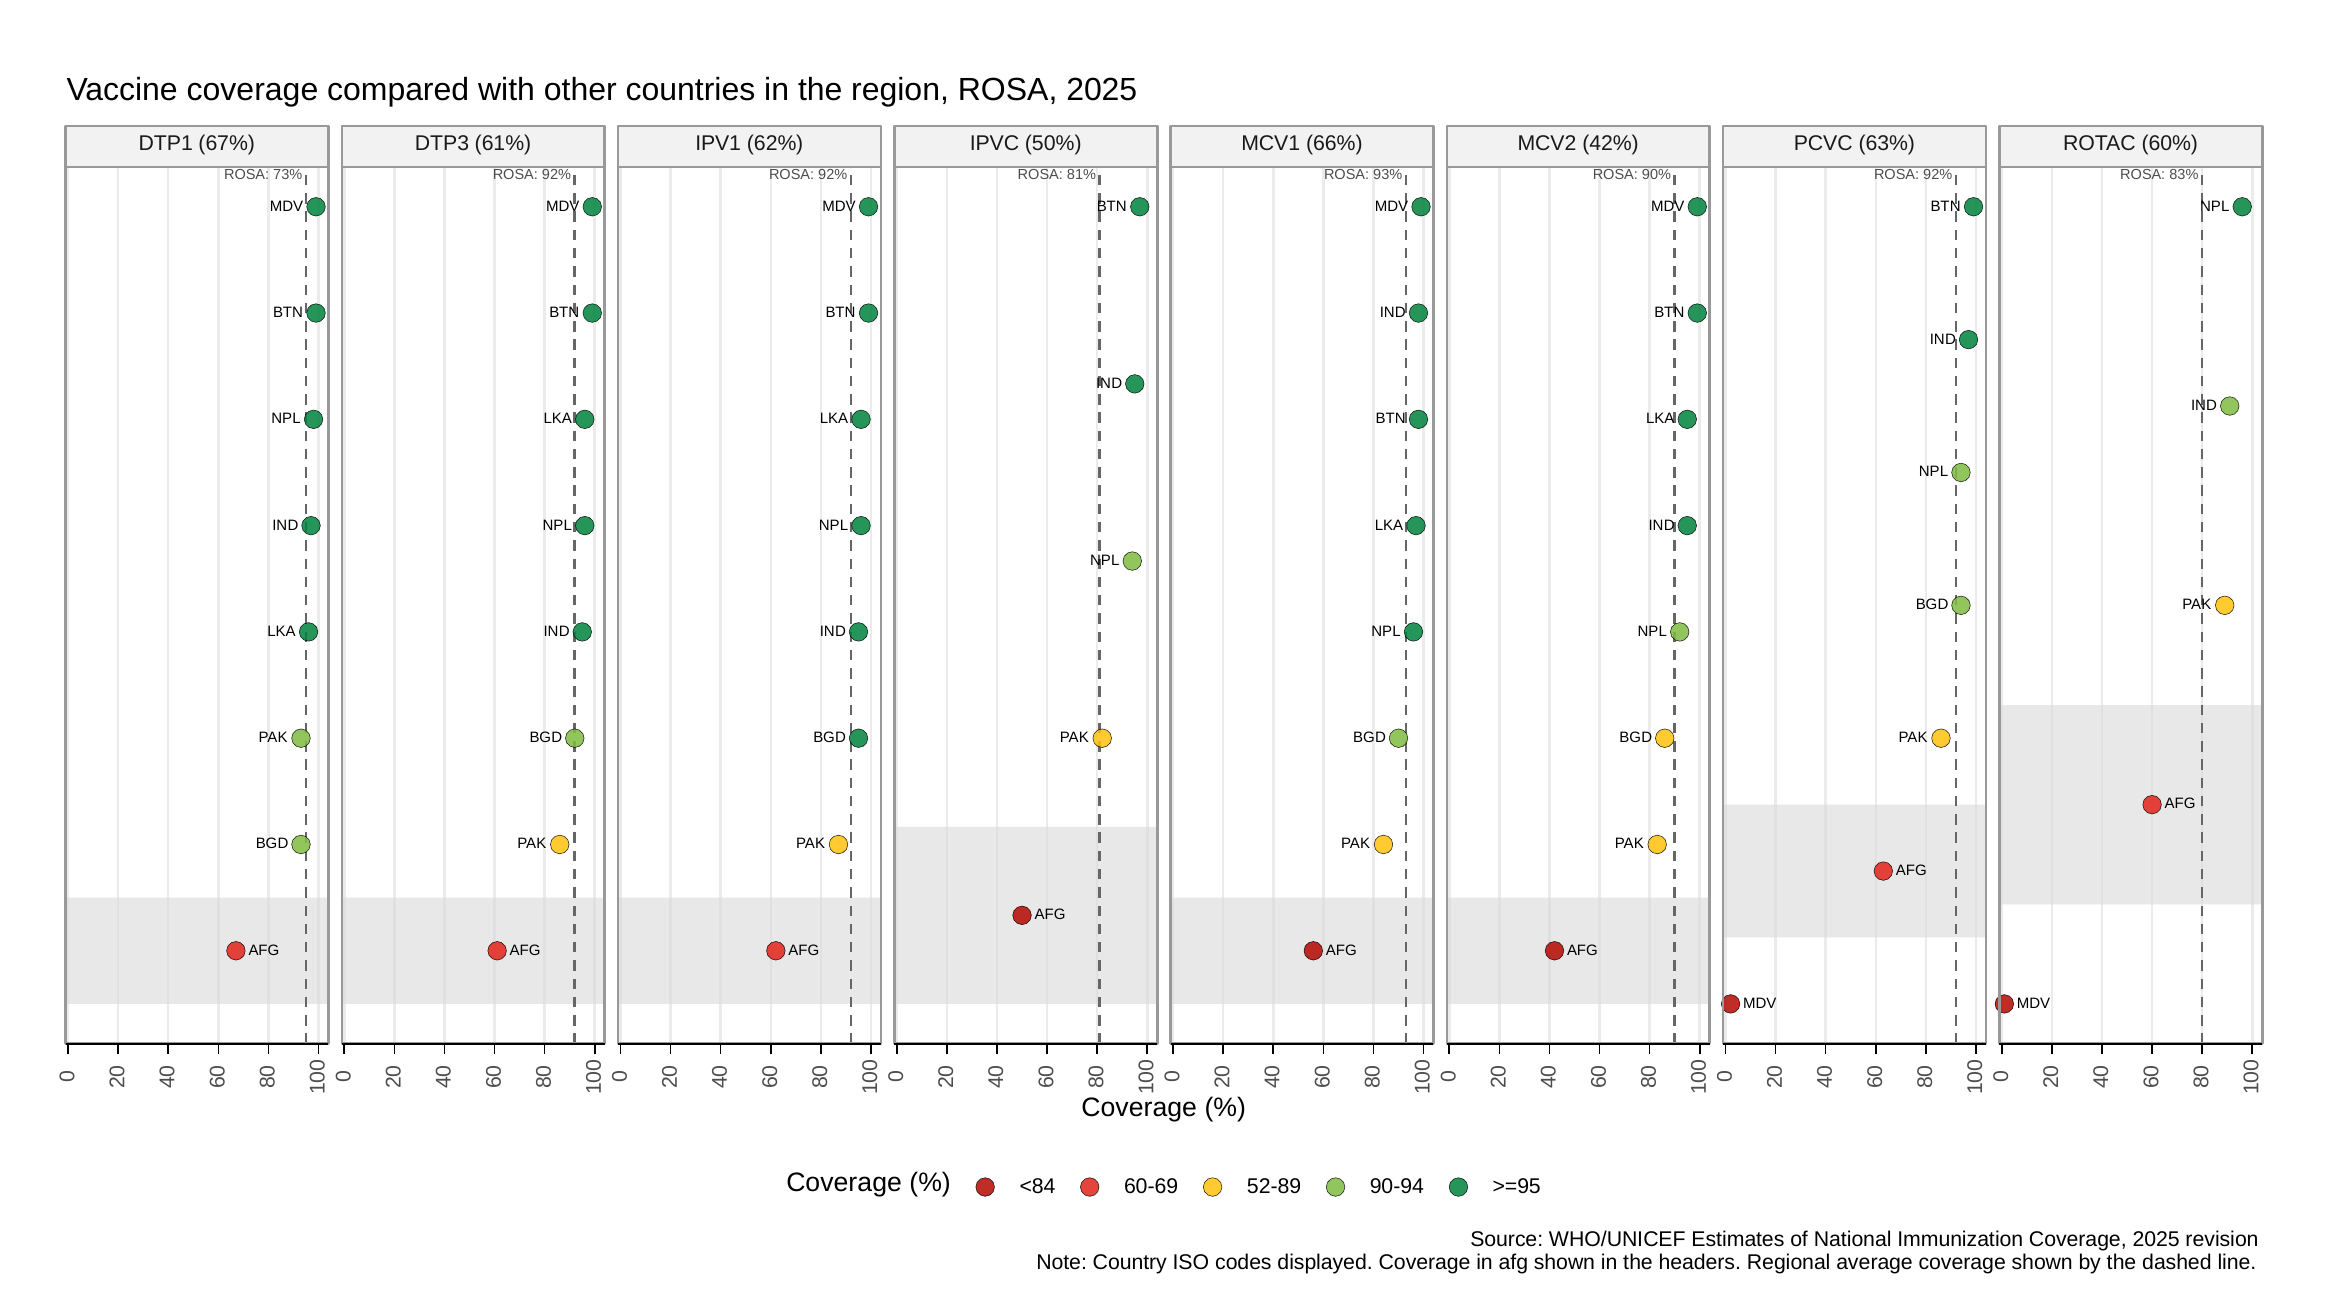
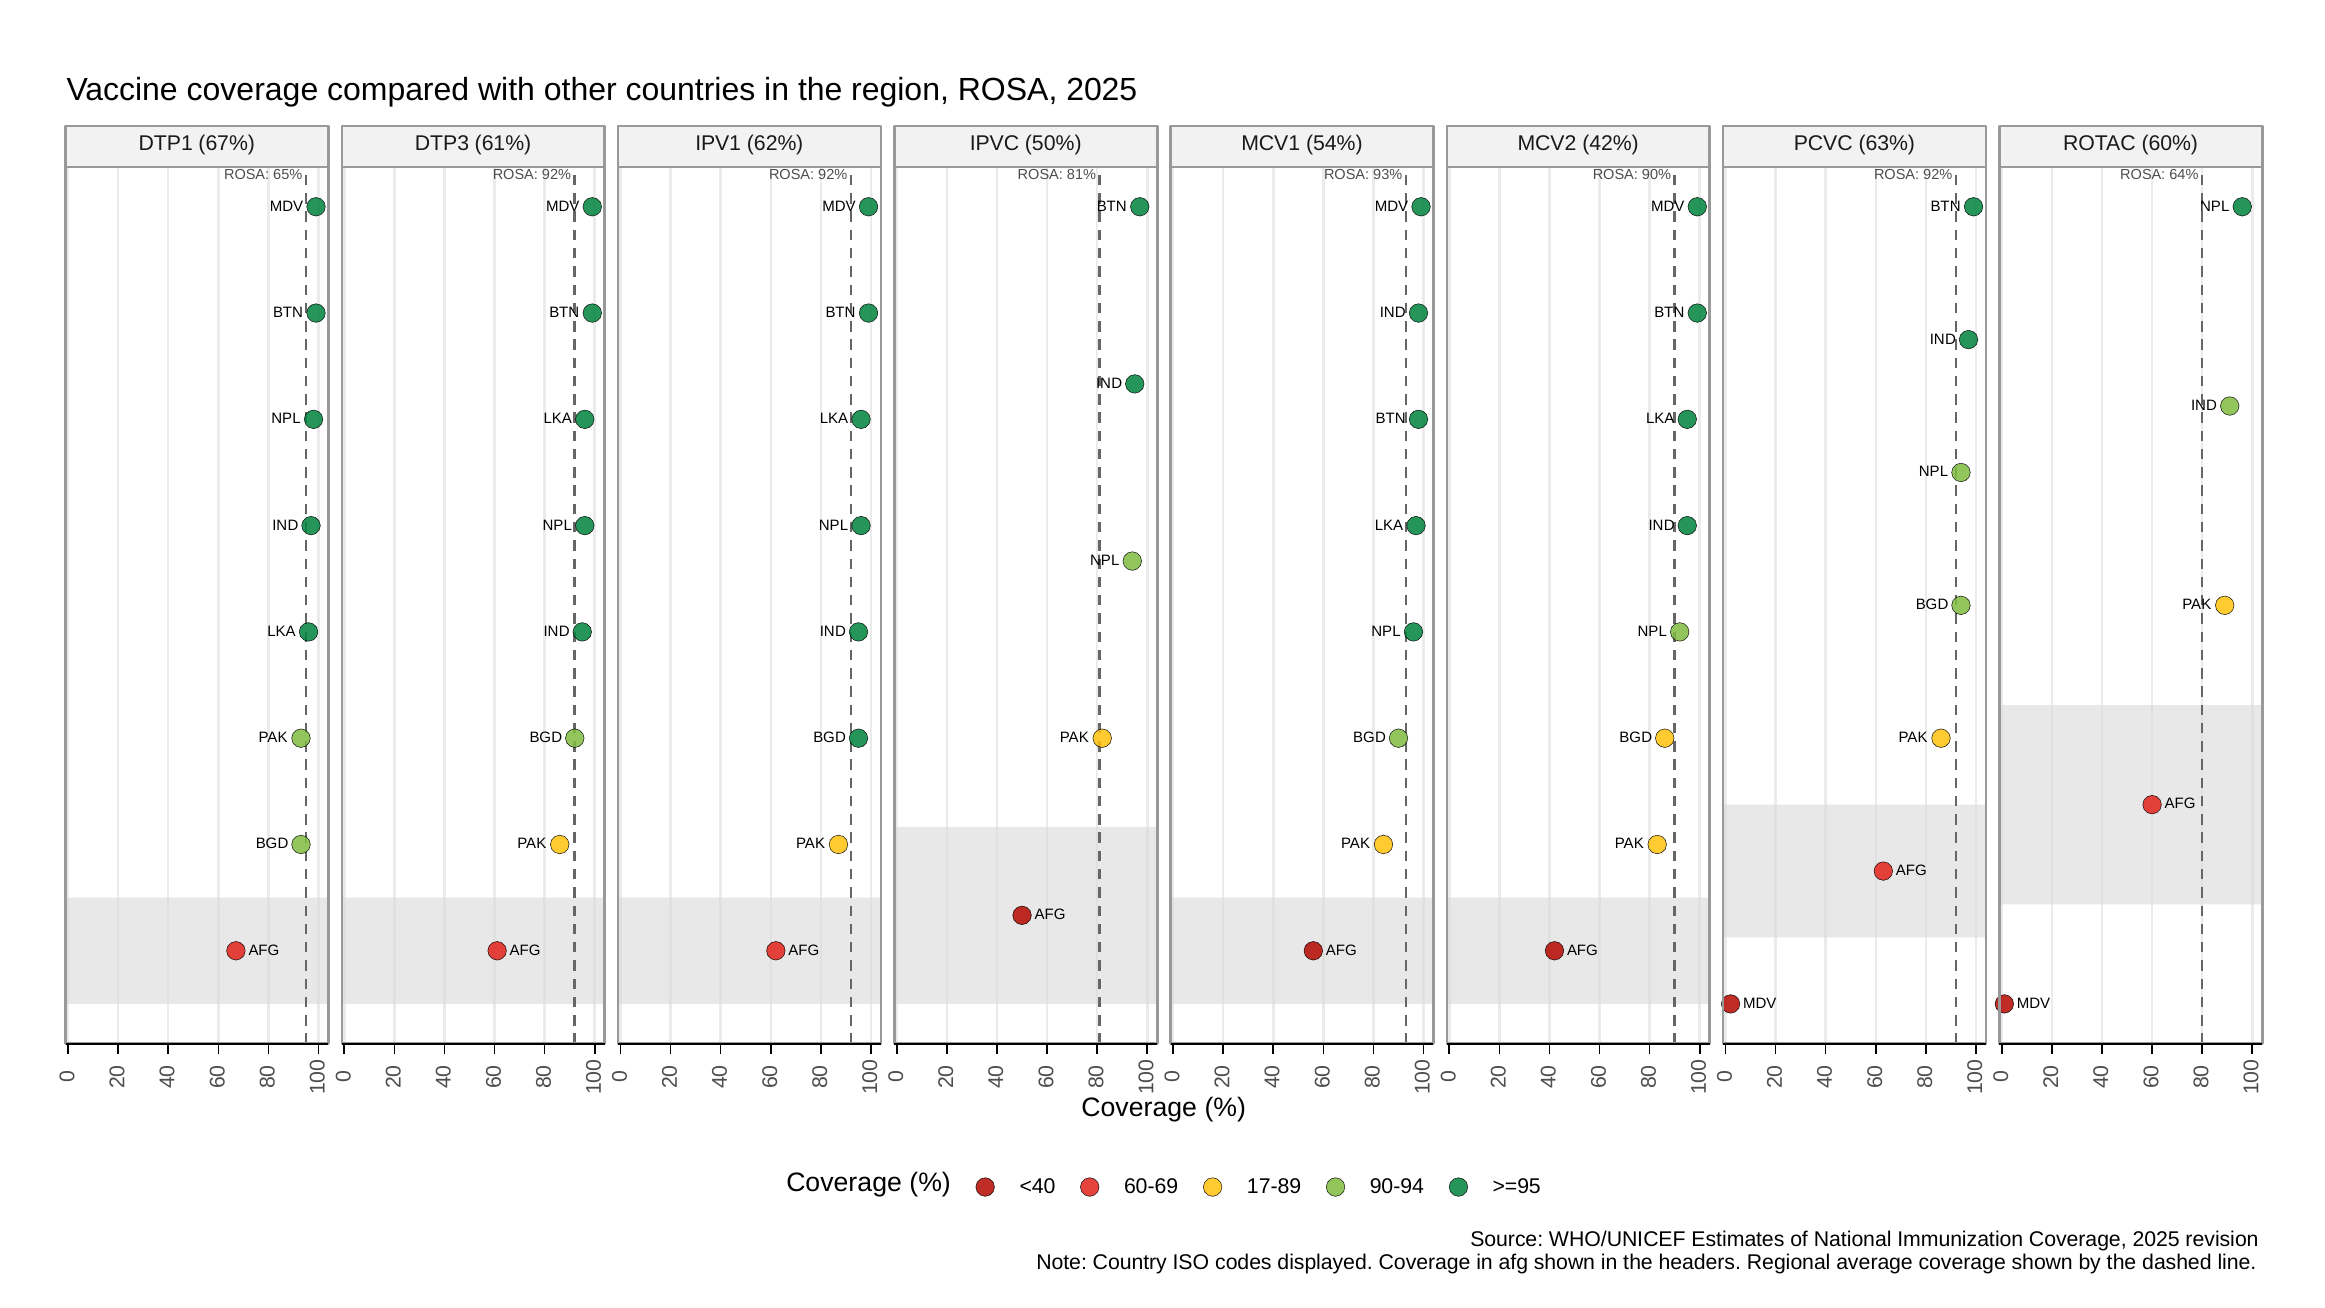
66%: 66% -> 54%
73%: 73% -> 65%
83%: 83% -> 64%
<84: <84 -> <40
52-89: 52-89 -> 17-89
